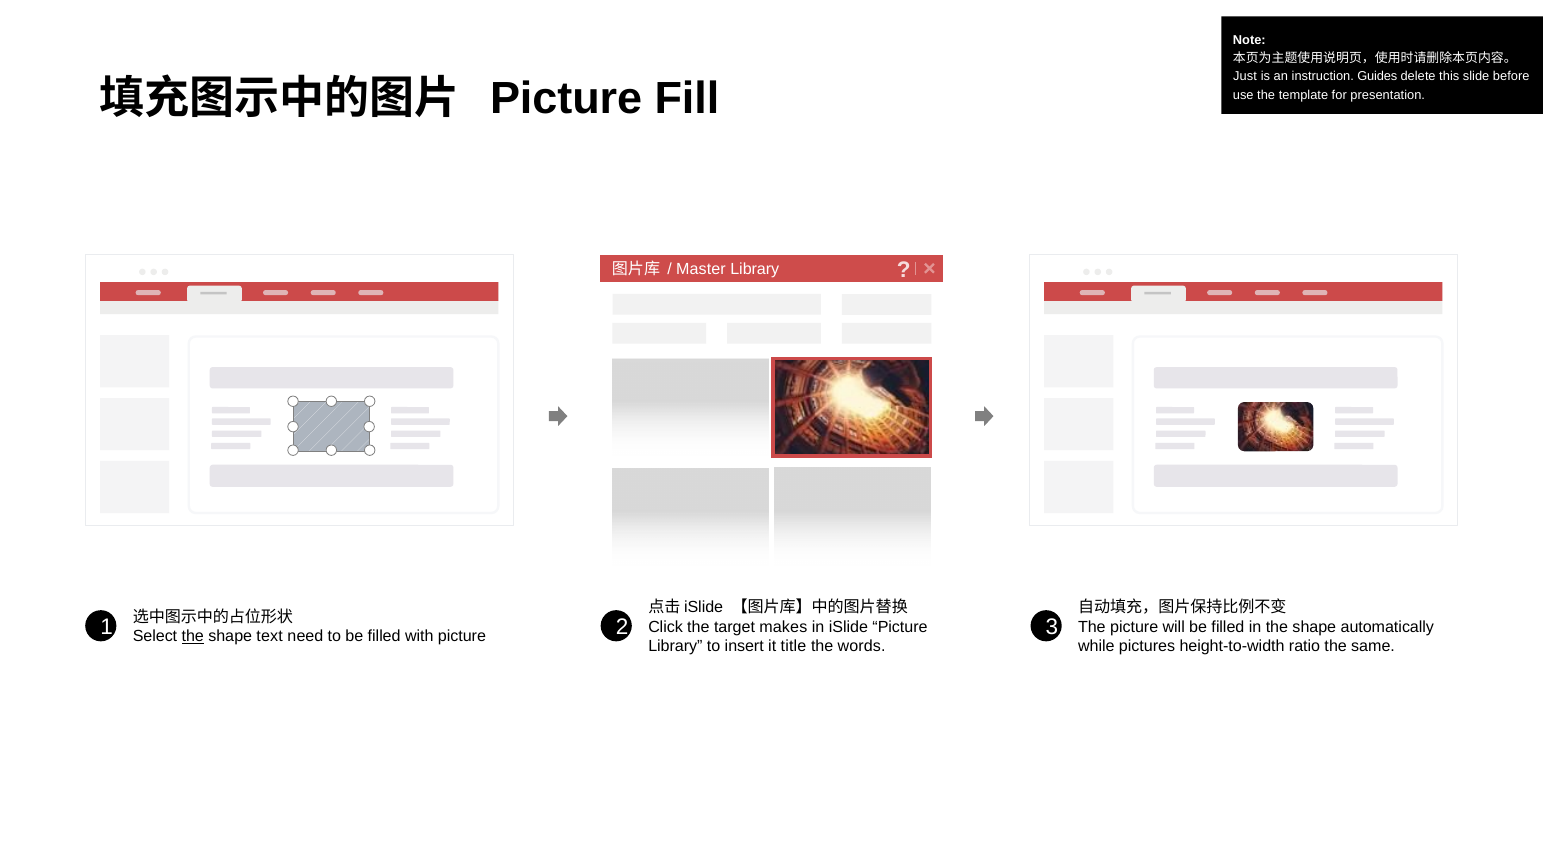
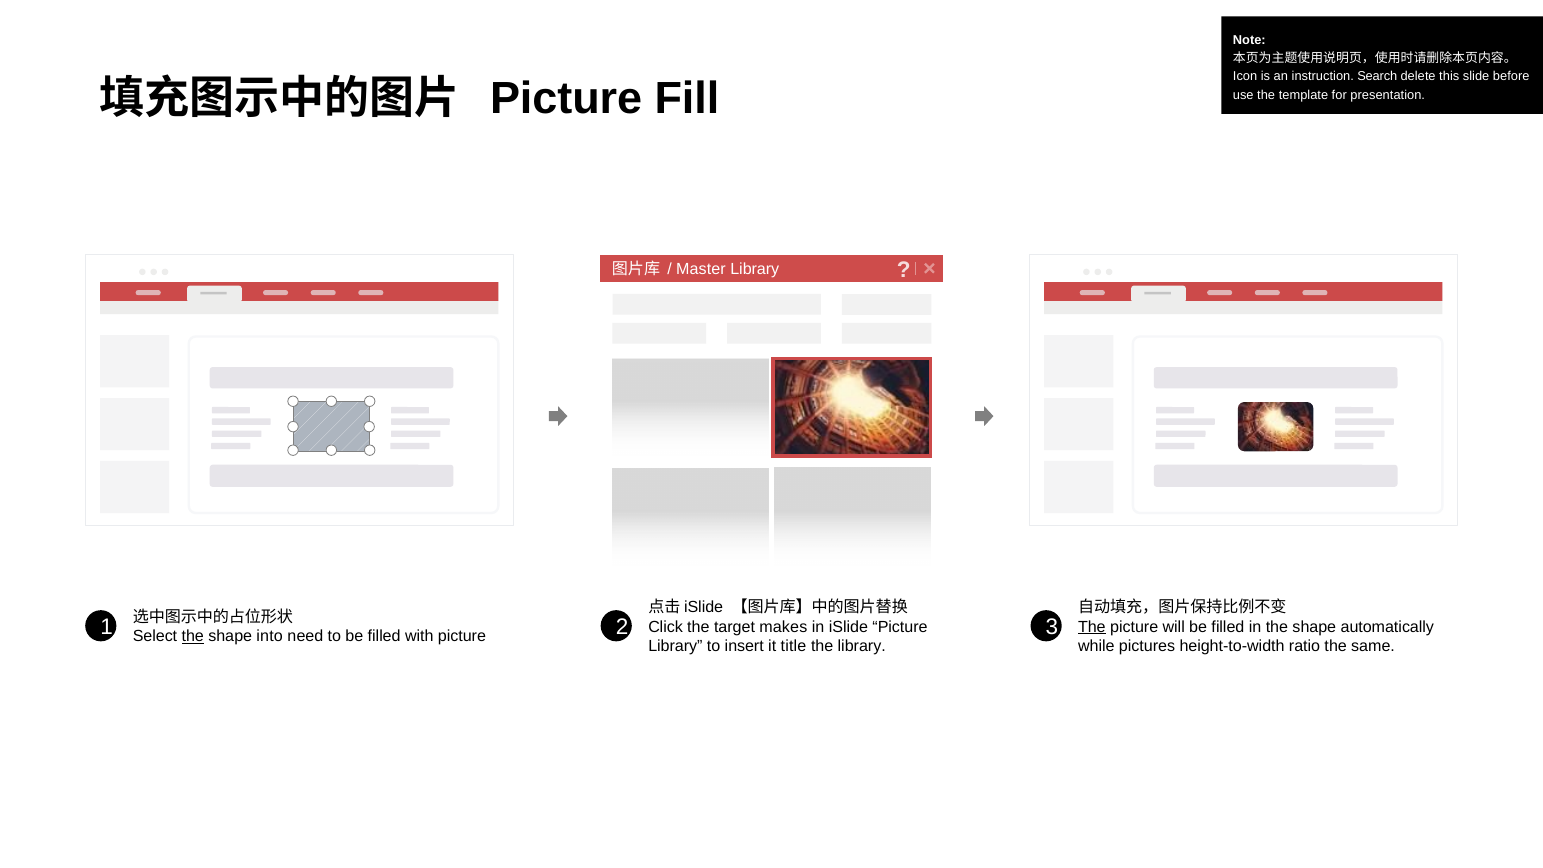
Just: Just -> Icon
Guides: Guides -> Search
The at (1092, 627) underline: none -> present
text: text -> into
the words: words -> library
